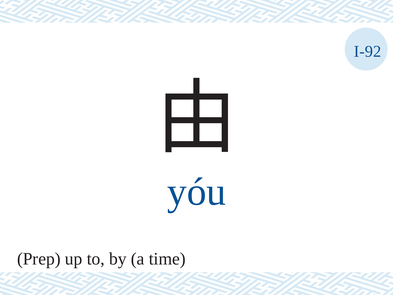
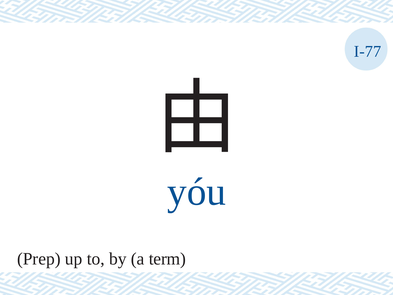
I-92: I-92 -> I-77
time: time -> term
